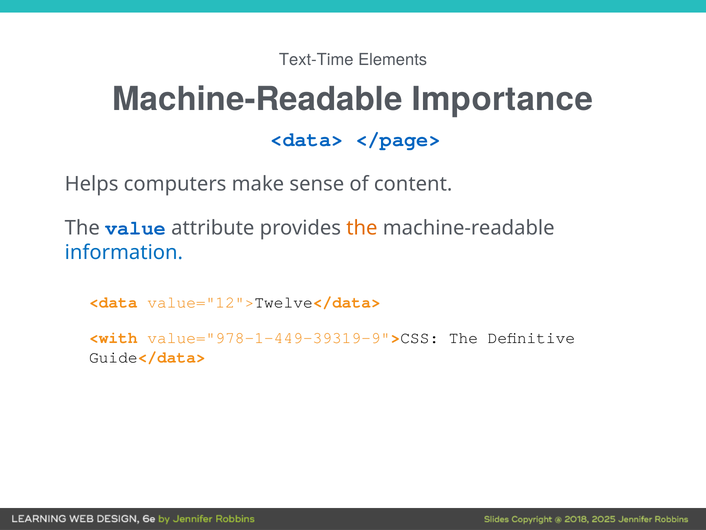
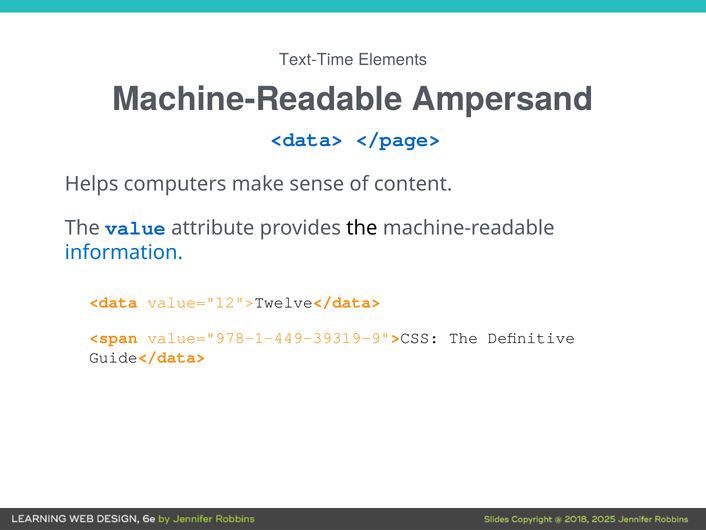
Importance: Importance -> Ampersand
the at (362, 228) colour: orange -> black
<with: <with -> <span
